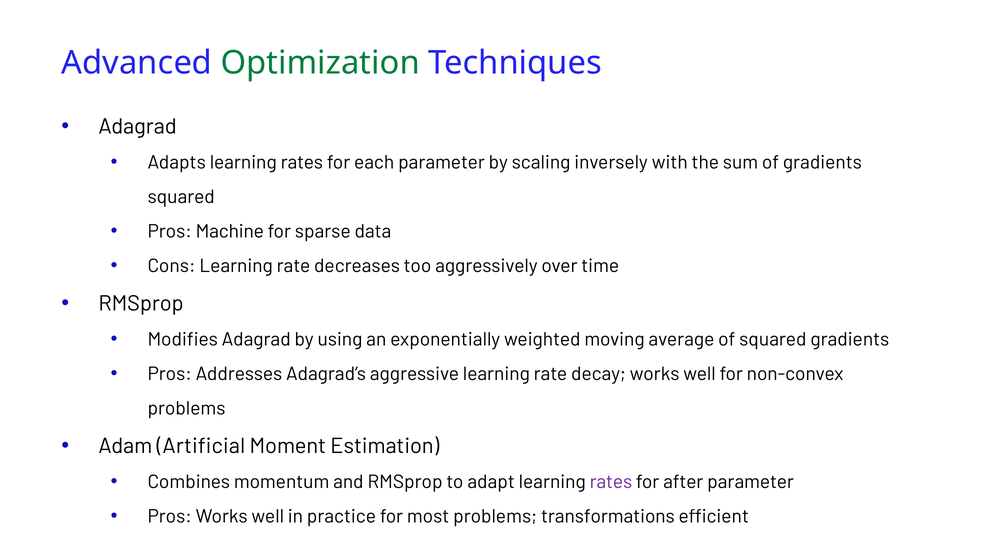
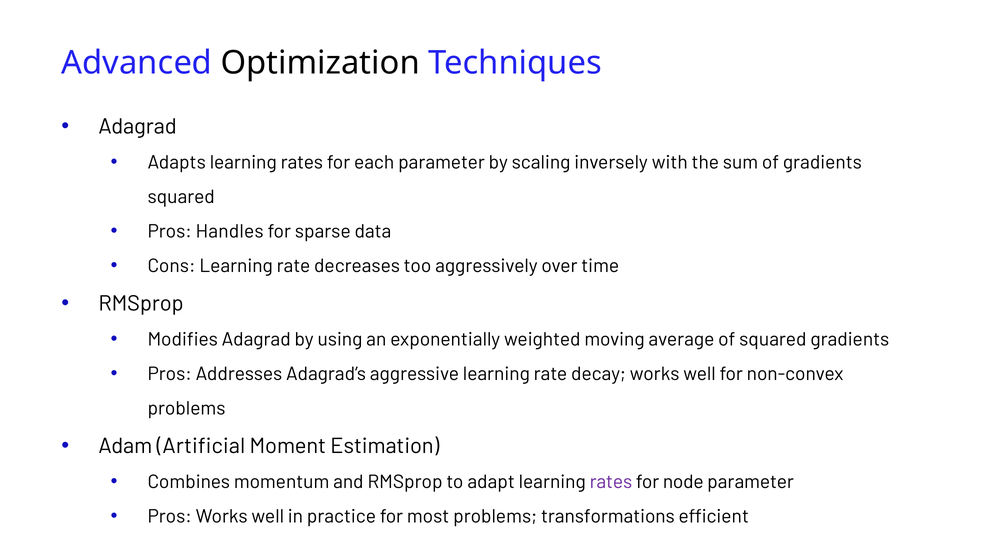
Optimization colour: green -> black
Machine: Machine -> Handles
after: after -> node
